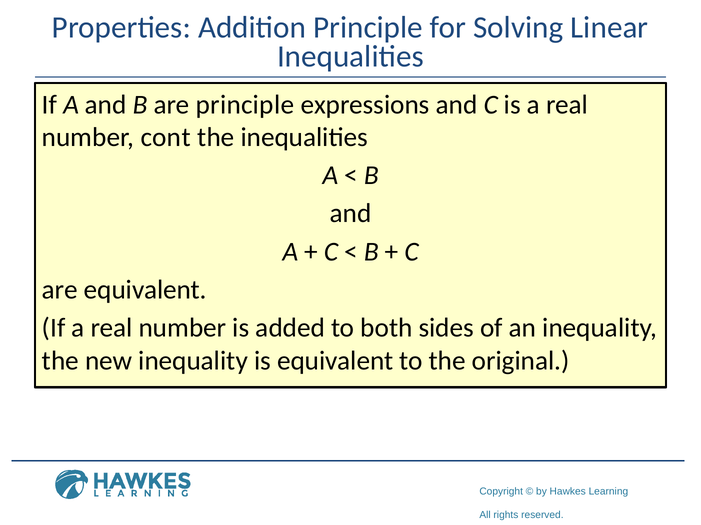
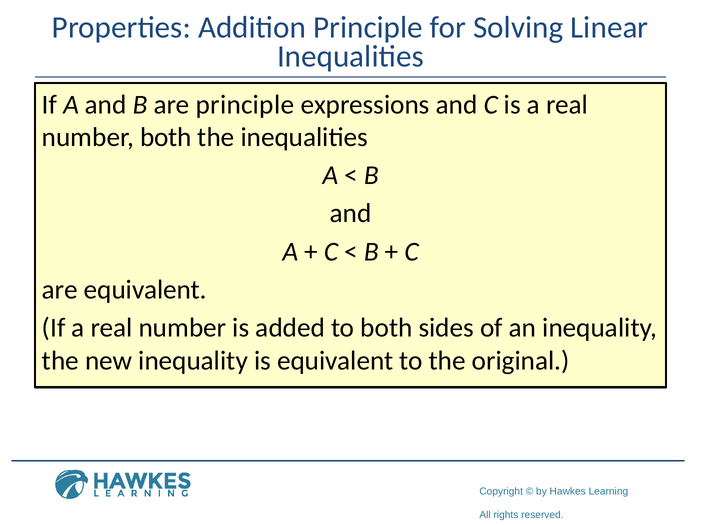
number cont: cont -> both
